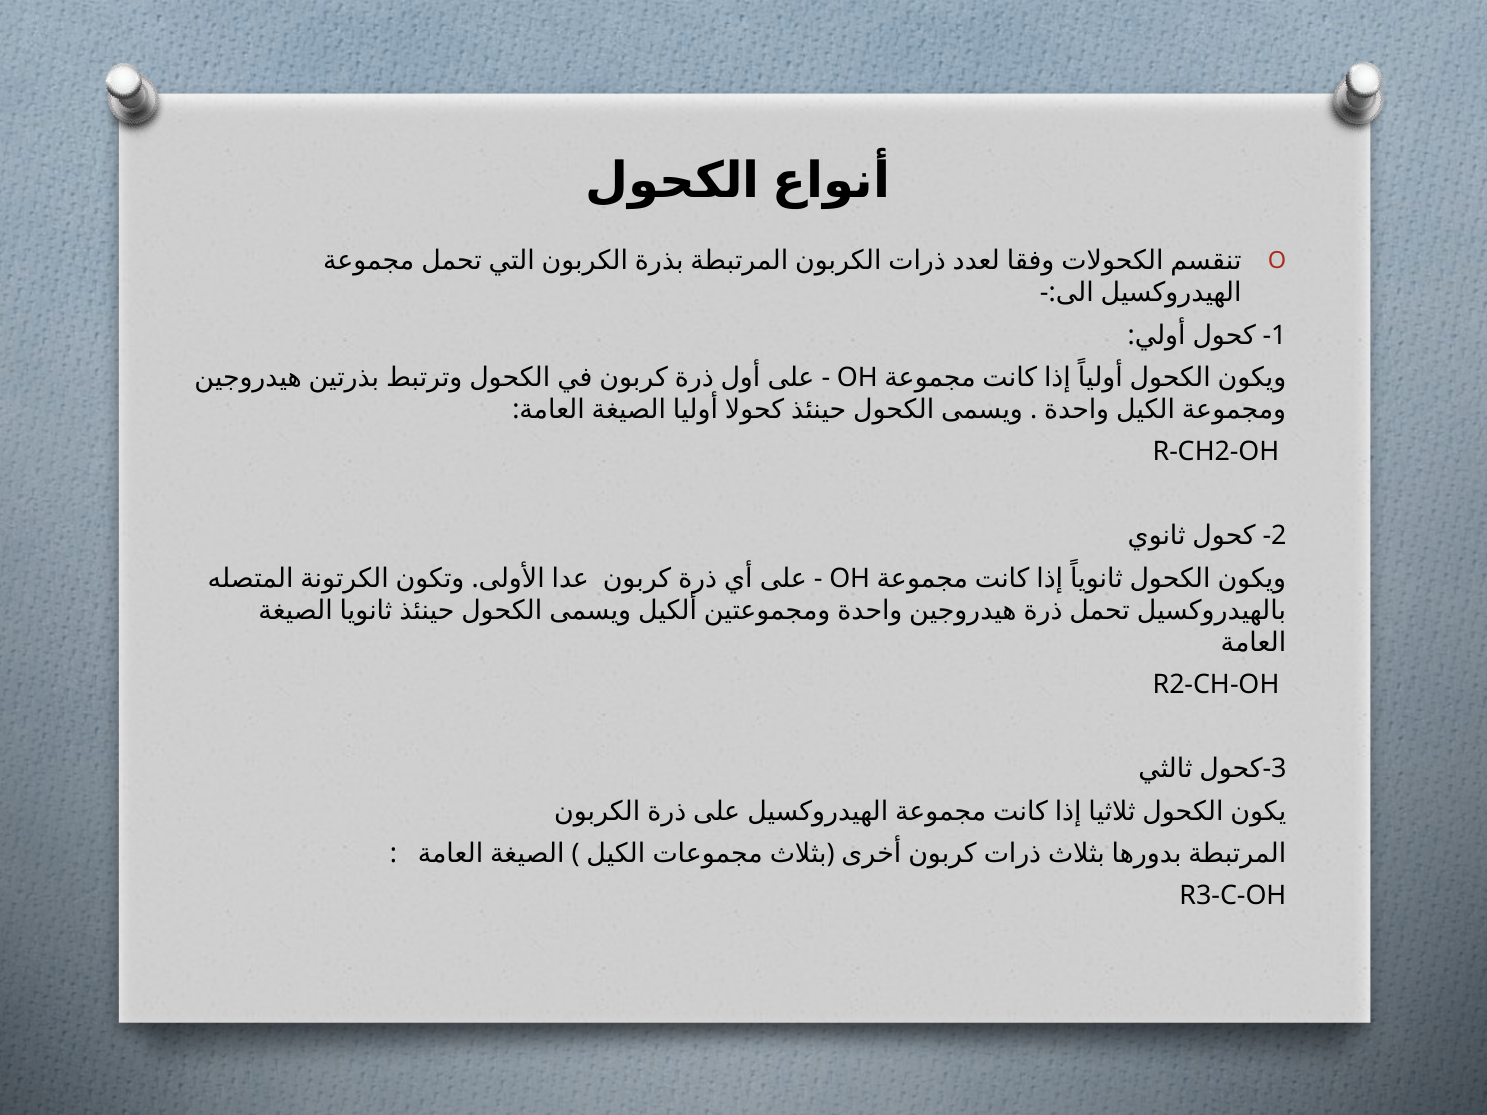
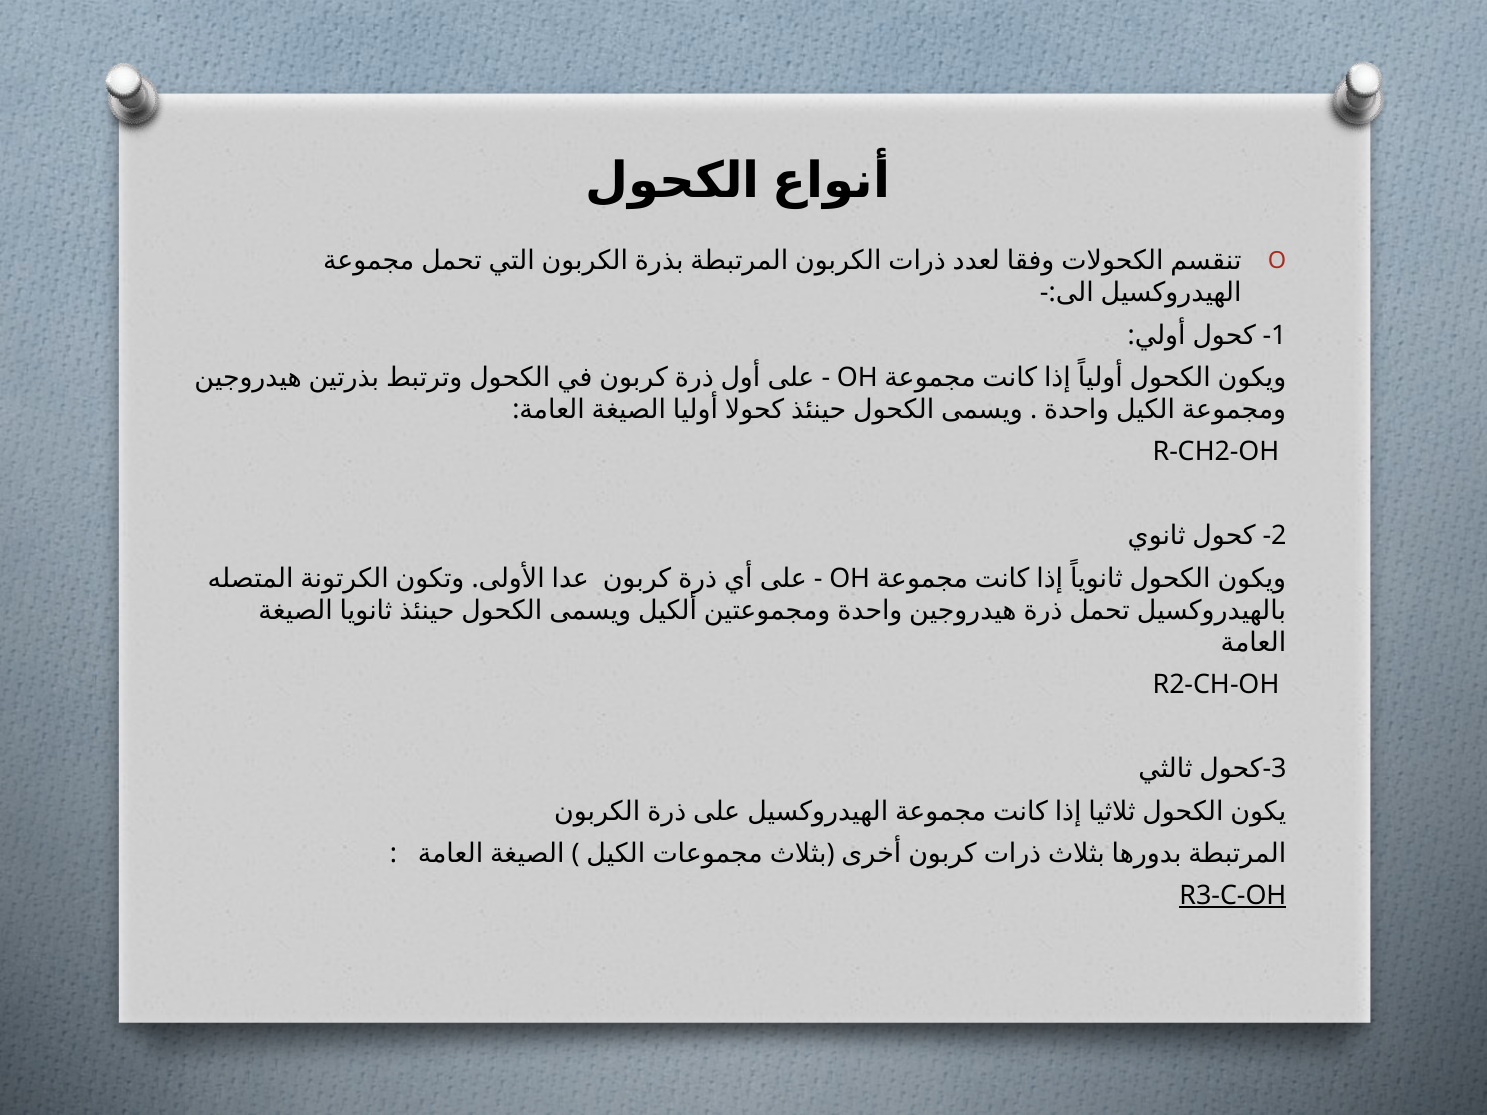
R3-C-OH underline: none -> present
